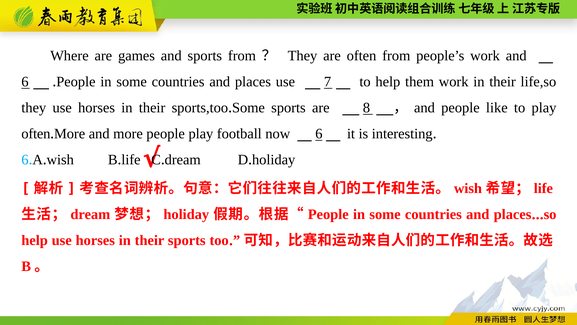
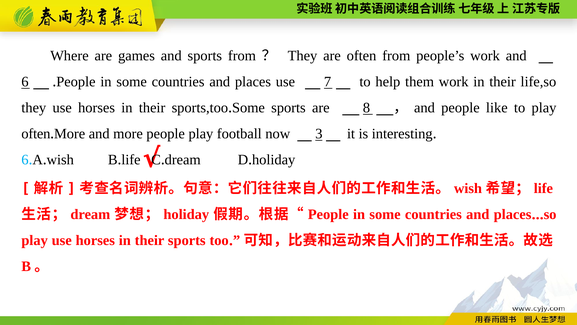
now 6: 6 -> 3
help at (35, 240): help -> play
